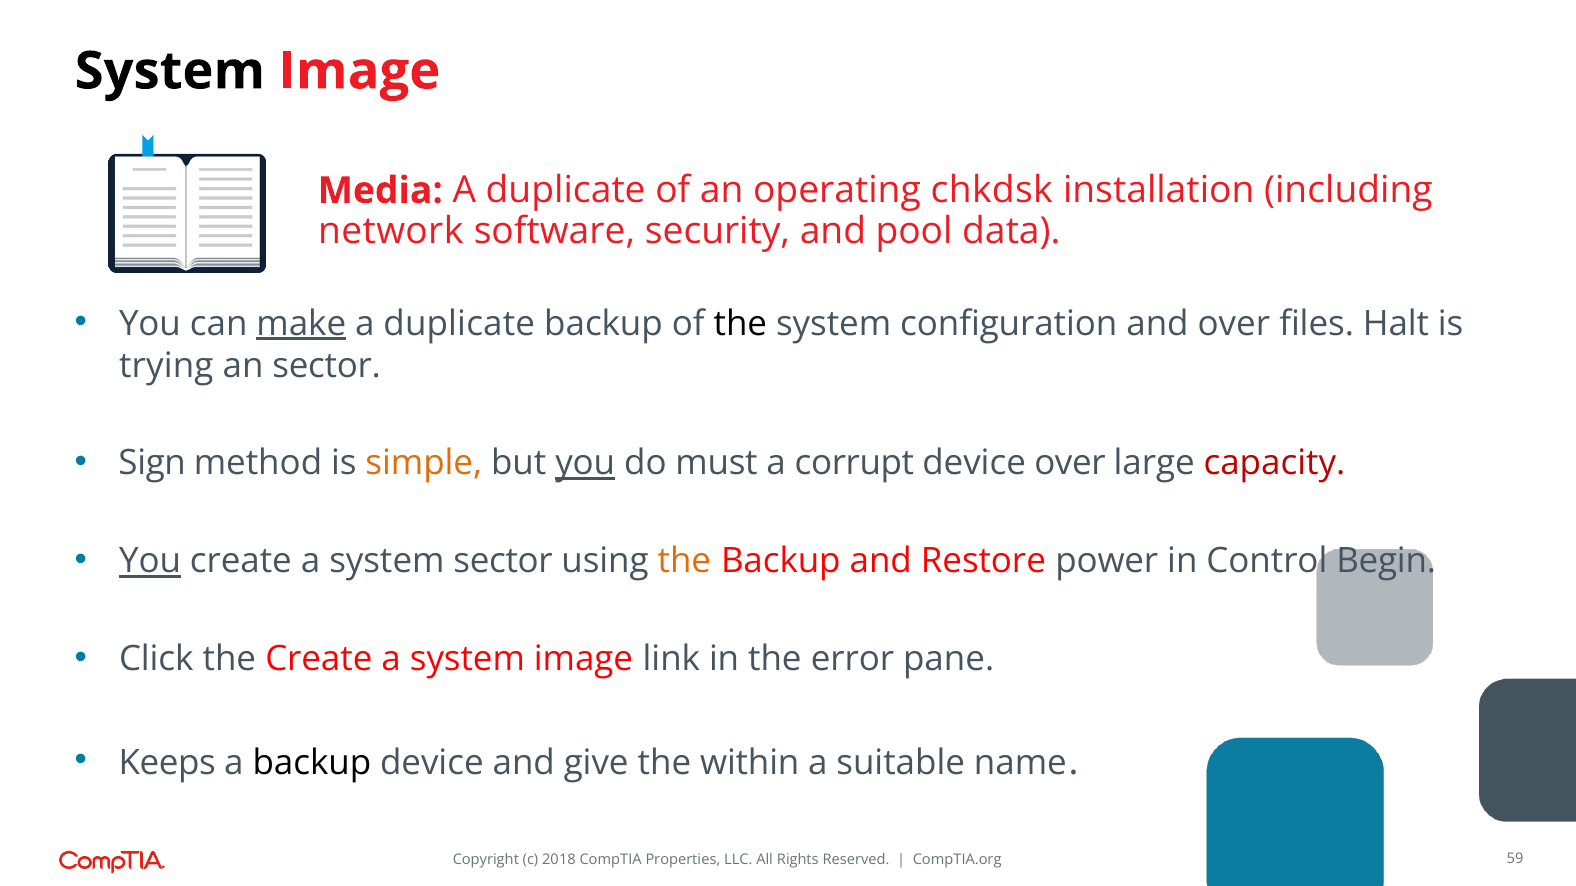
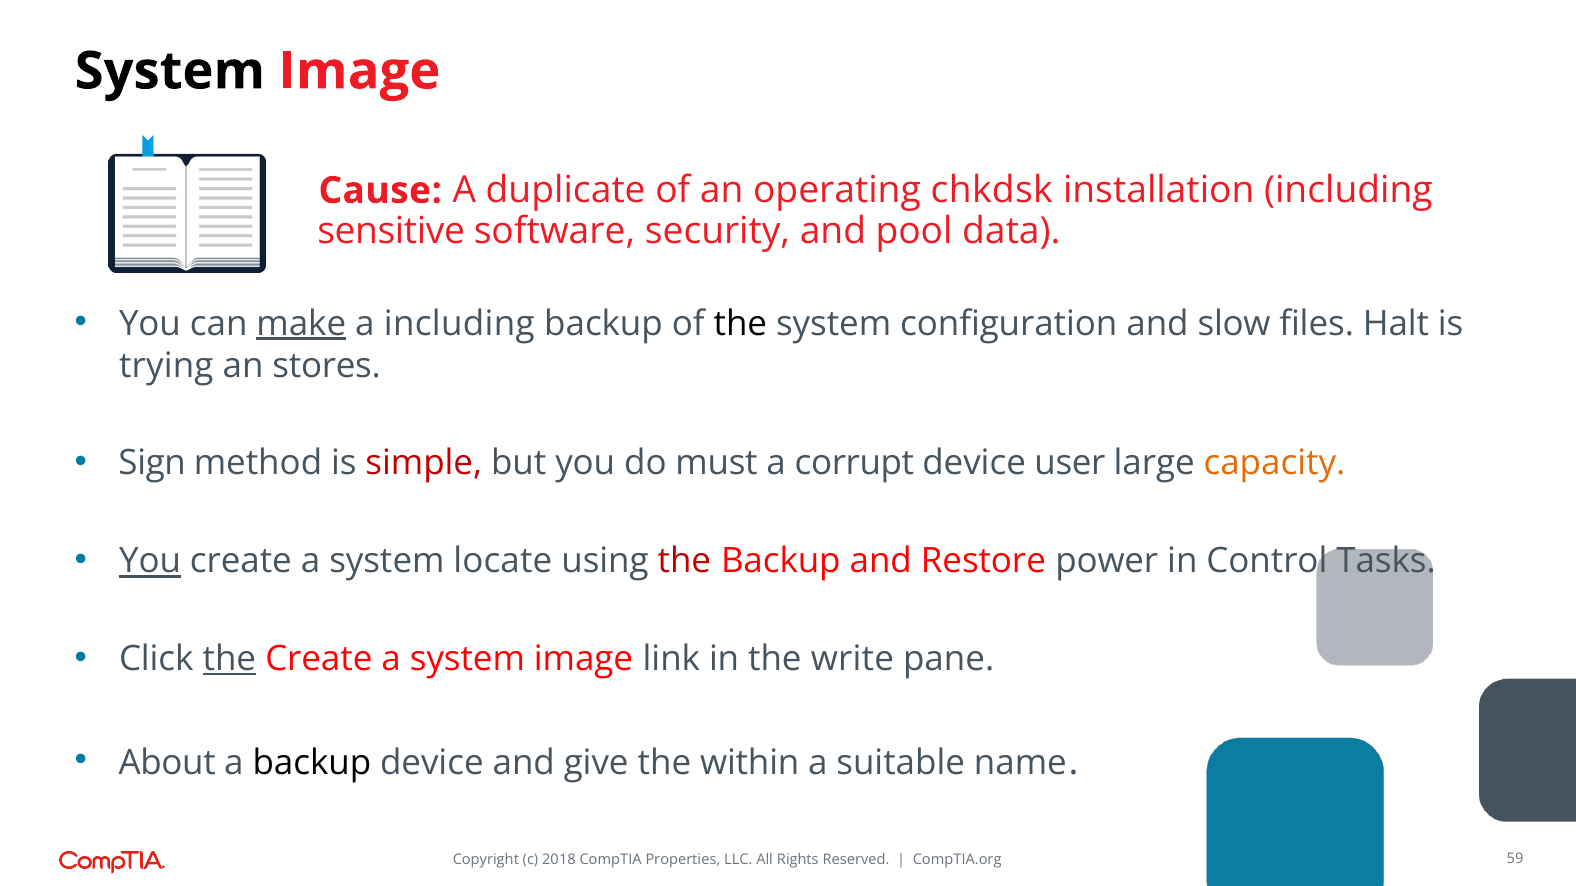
Media: Media -> Cause
network: network -> sensitive
duplicate at (459, 324): duplicate -> including
and over: over -> slow
an sector: sector -> stores
simple colour: orange -> red
you at (585, 464) underline: present -> none
device over: over -> user
capacity colour: red -> orange
system sector: sector -> locate
the at (684, 562) colour: orange -> red
Begin: Begin -> Tasks
the at (229, 660) underline: none -> present
error: error -> write
Keeps: Keeps -> About
